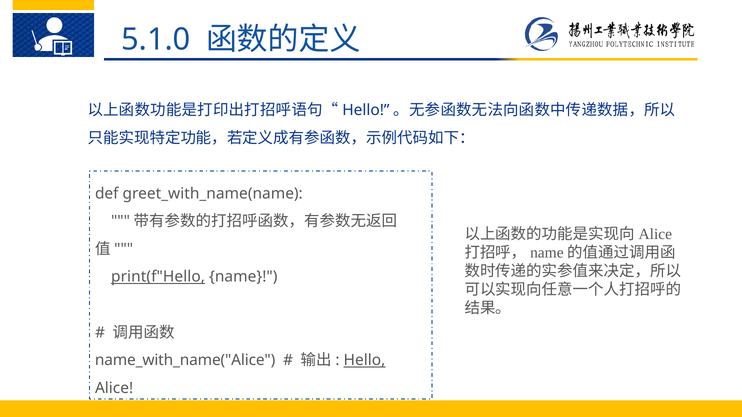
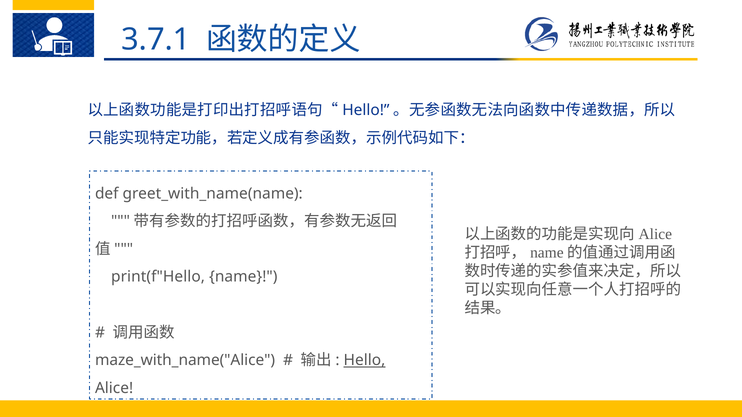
5.1.0: 5.1.0 -> 3.7.1
print(f"Hello underline: present -> none
name_with_name("Alice: name_with_name("Alice -> maze_with_name("Alice
